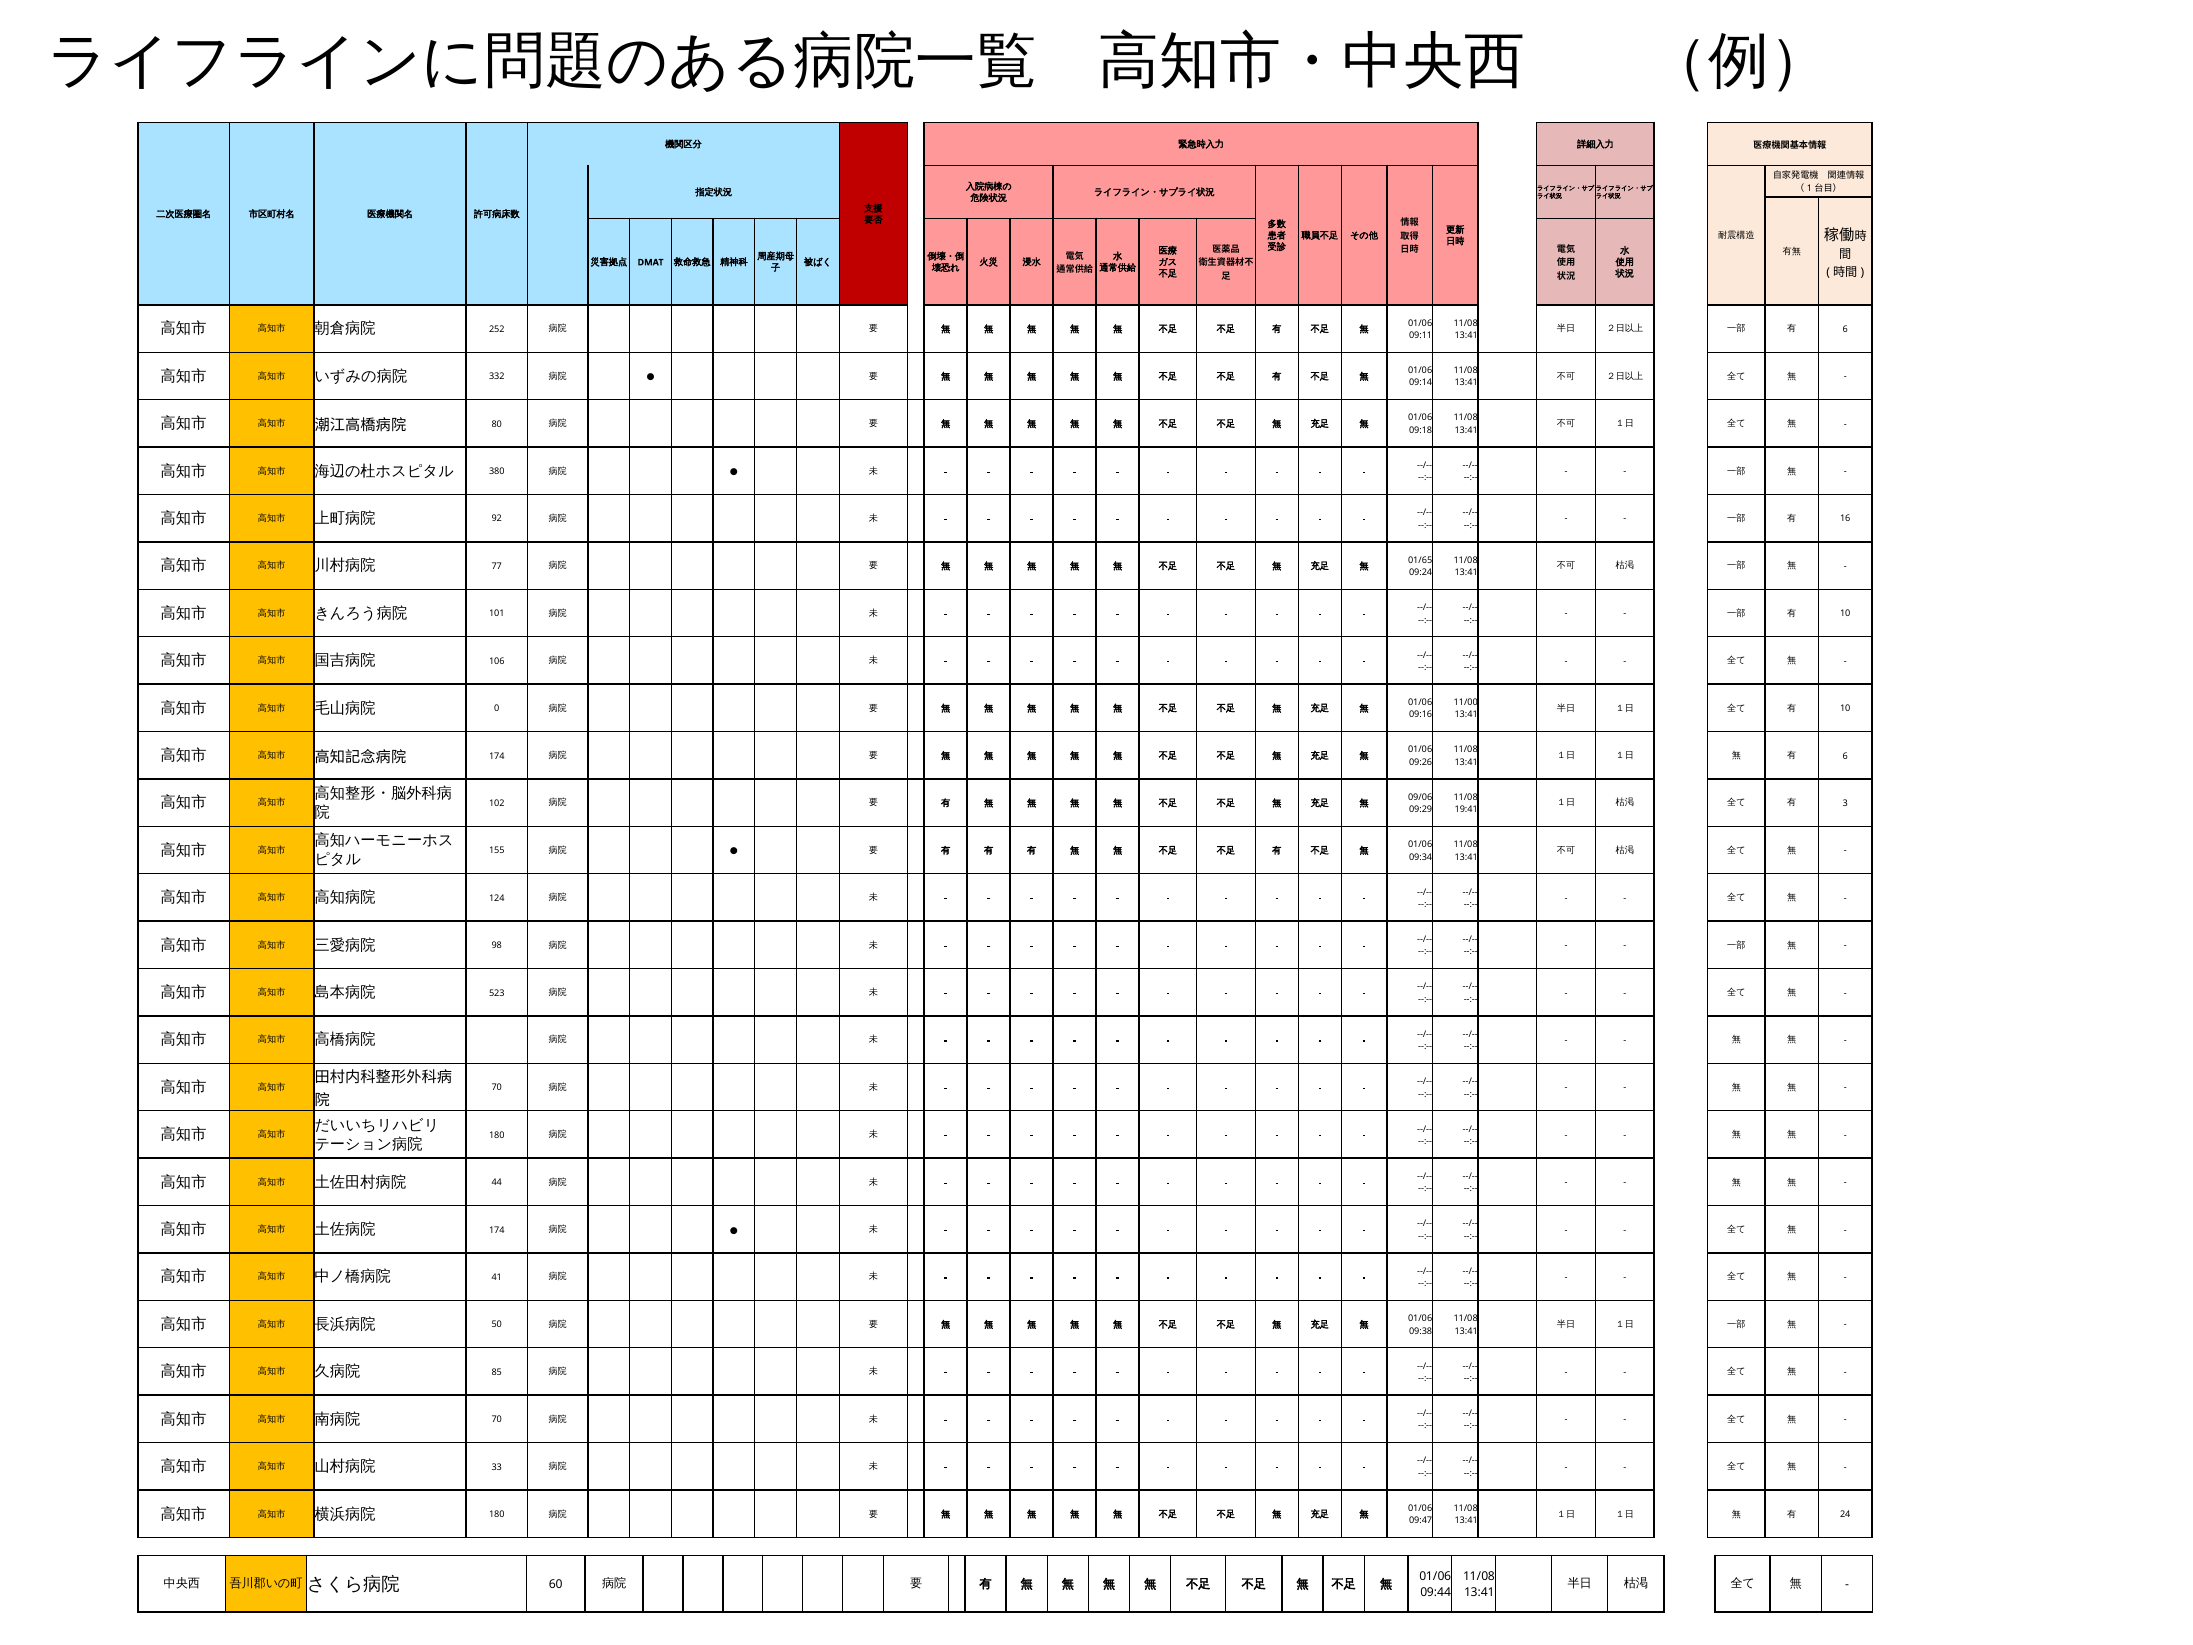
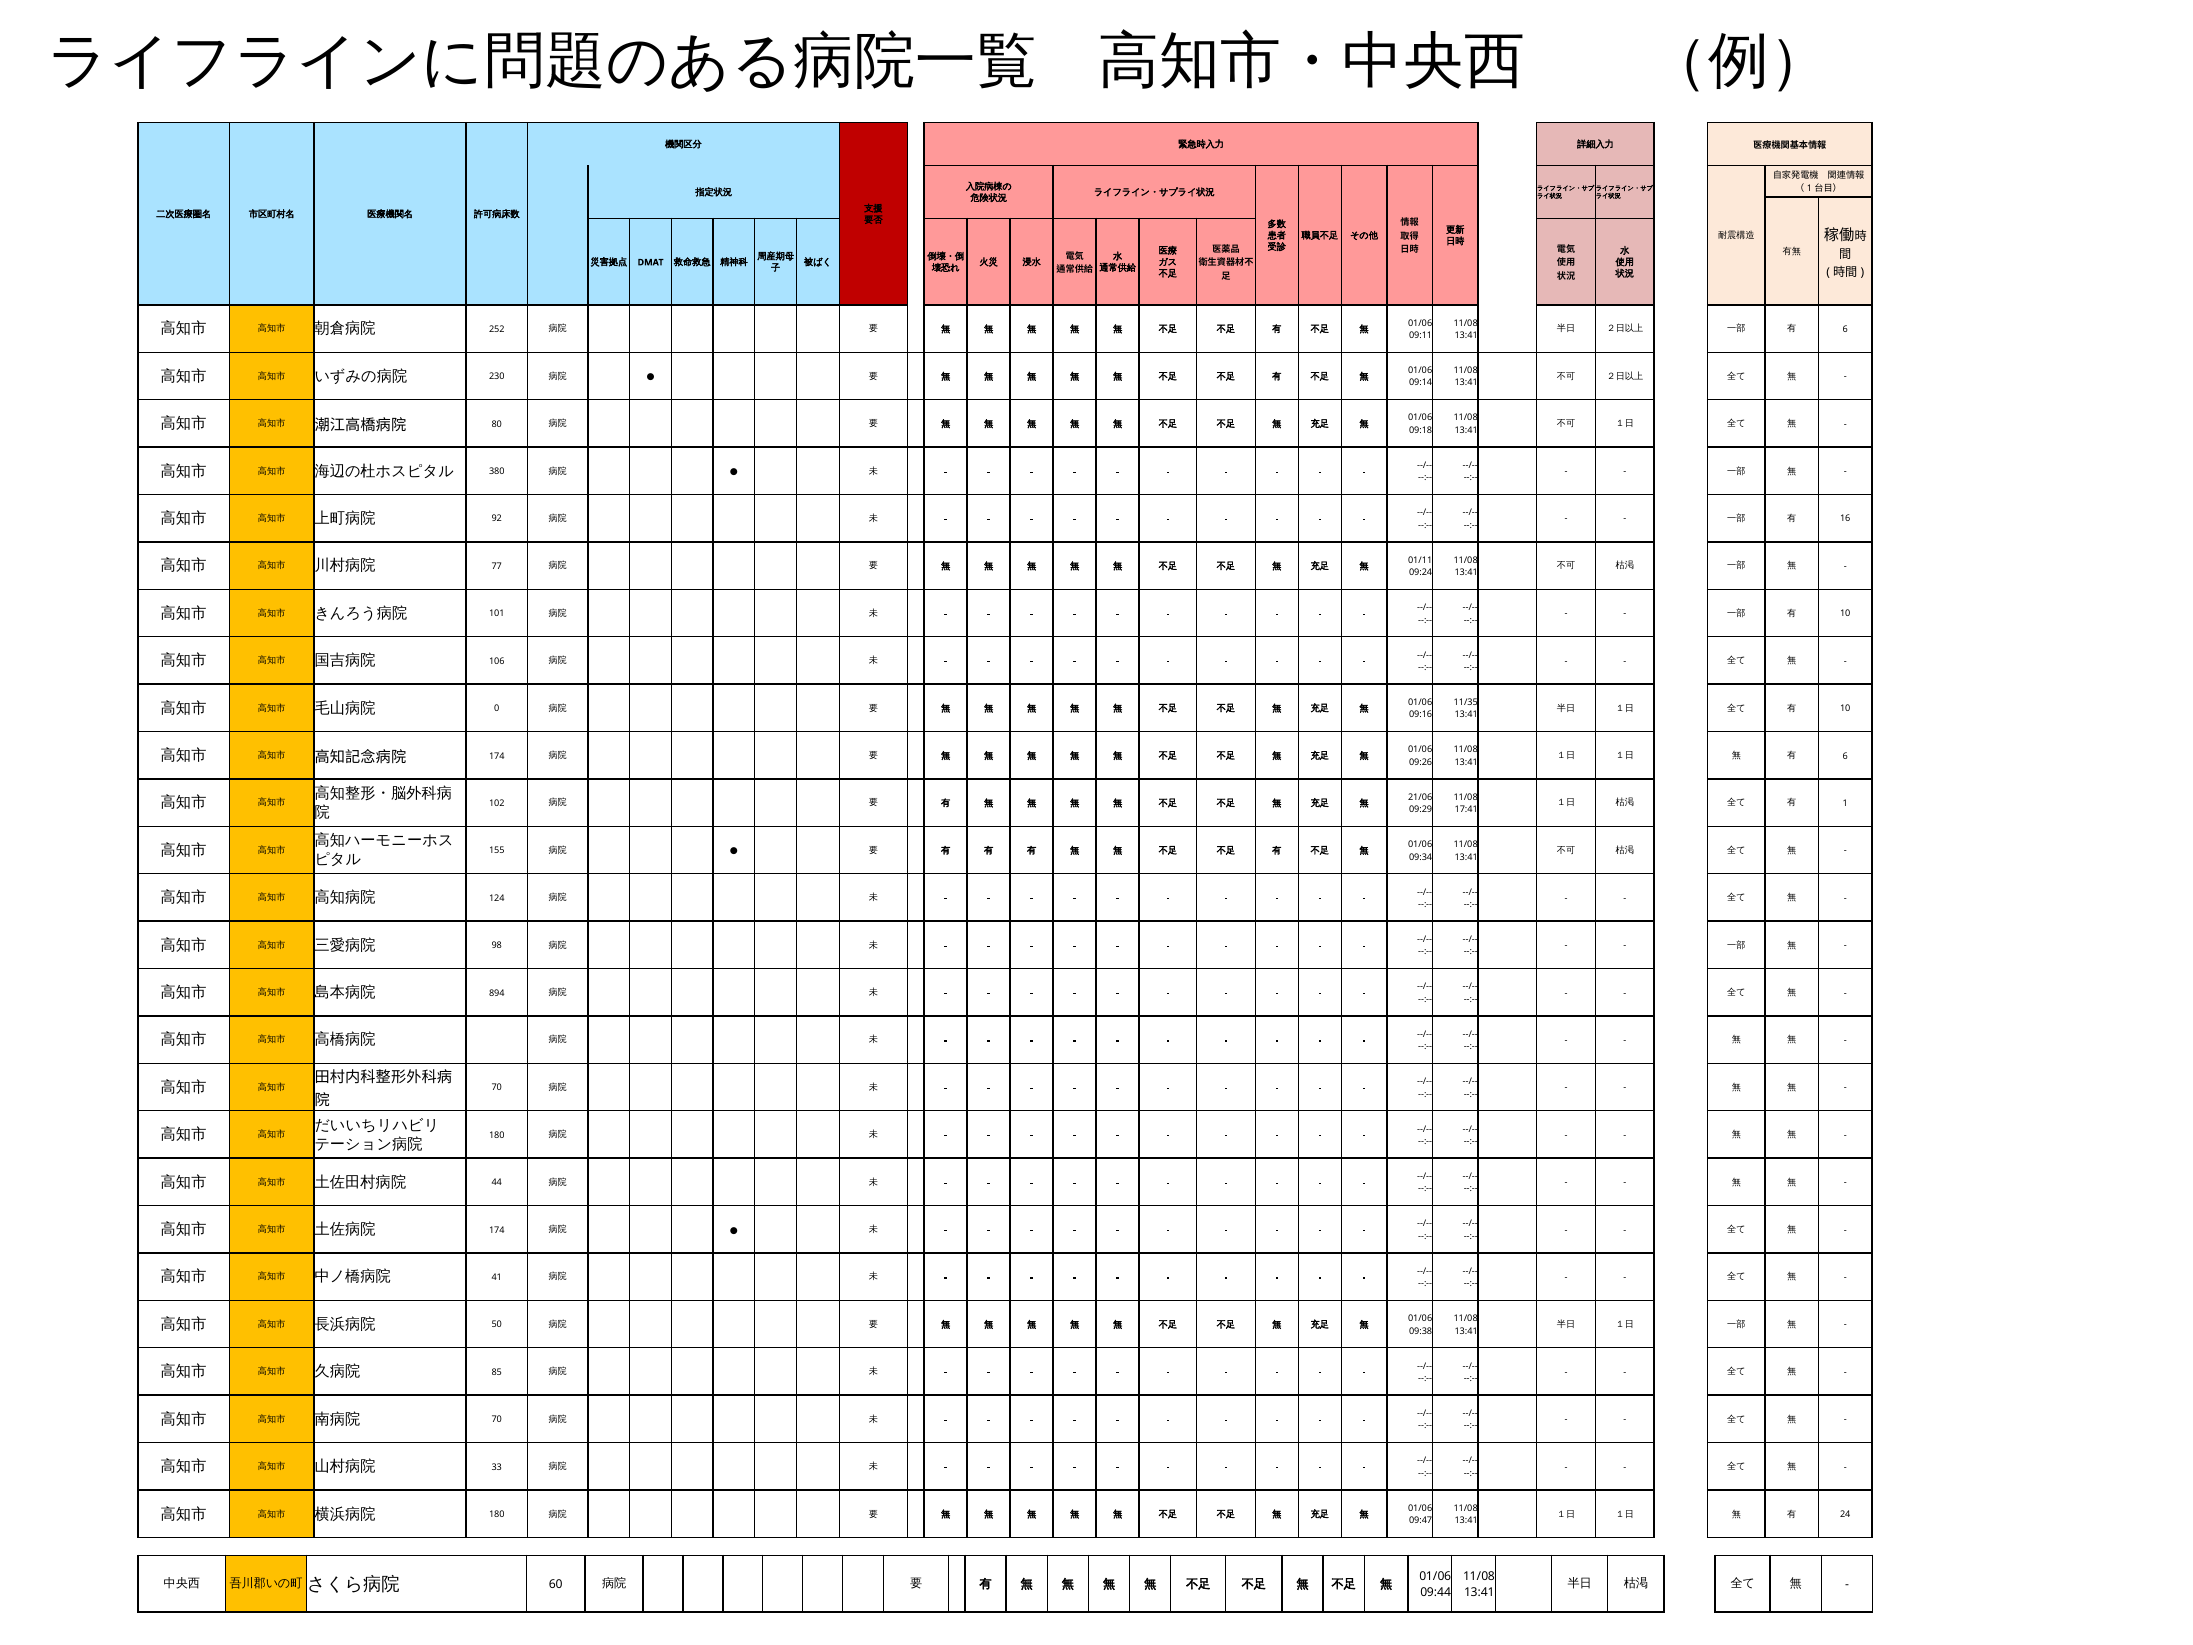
332: 332 -> 230
01/65: 01/65 -> 01/11
11/00: 11/00 -> 11/35
09/06: 09/06 -> 21/06
3: 3 -> 1
19:41: 19:41 -> 17:41
523: 523 -> 894
